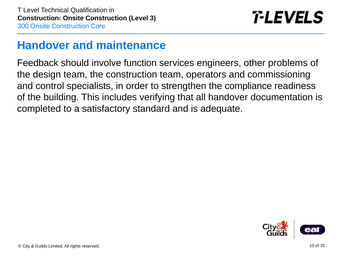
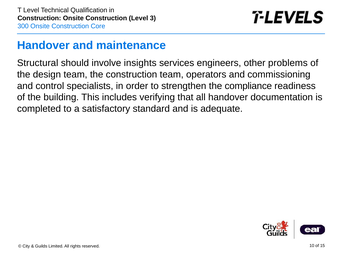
Feedback: Feedback -> Structural
function: function -> insights
